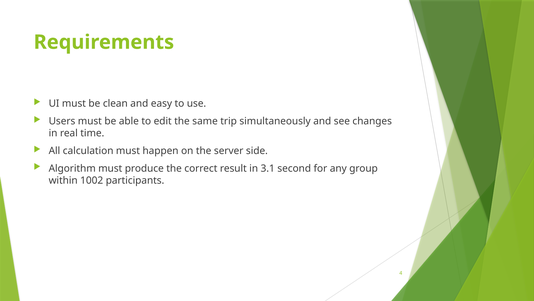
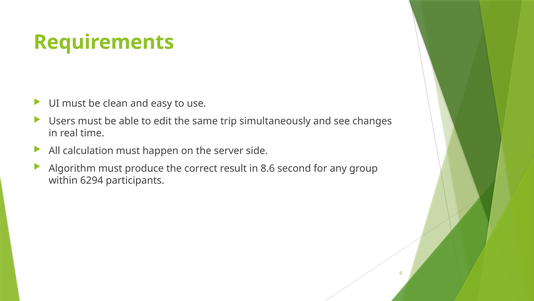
3.1: 3.1 -> 8.6
1002: 1002 -> 6294
